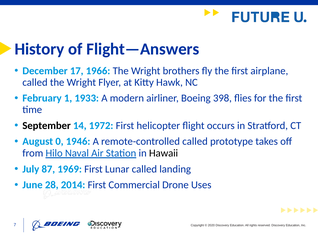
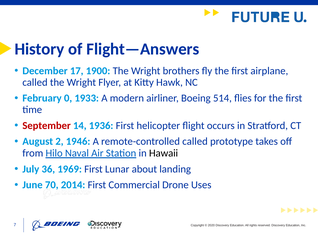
1966: 1966 -> 1900
1: 1 -> 0
398: 398 -> 514
September colour: black -> red
1972: 1972 -> 1936
0: 0 -> 2
87: 87 -> 36
Lunar called: called -> about
28: 28 -> 70
